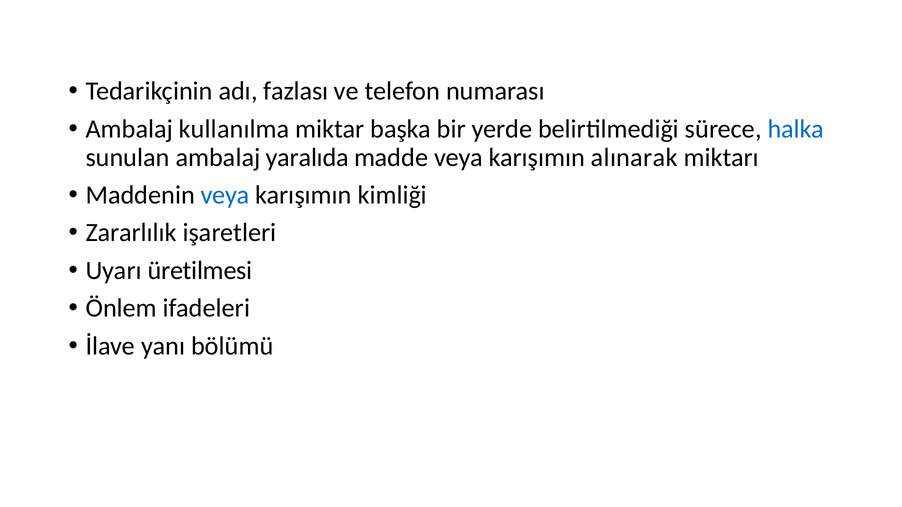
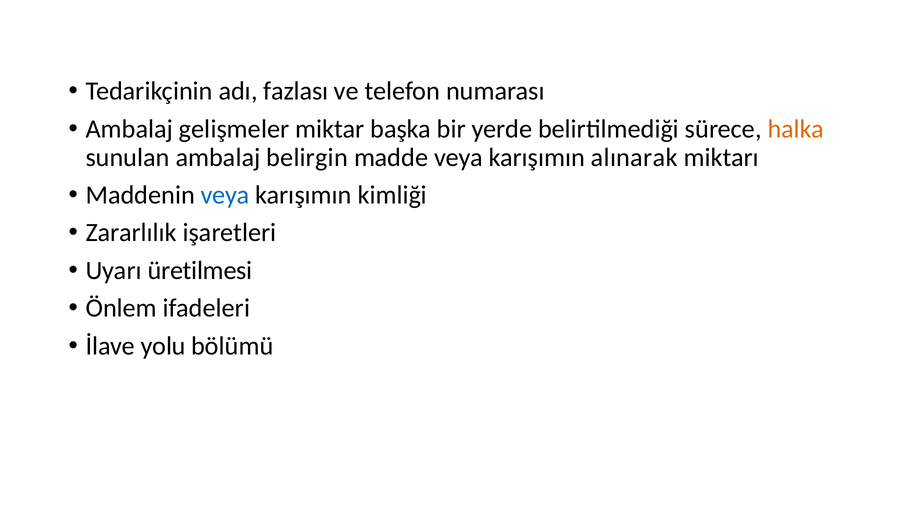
kullanılma: kullanılma -> gelişmeler
halka colour: blue -> orange
yaralıda: yaralıda -> belirgin
yanı: yanı -> yolu
